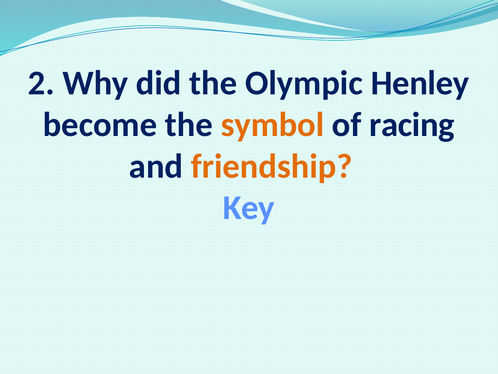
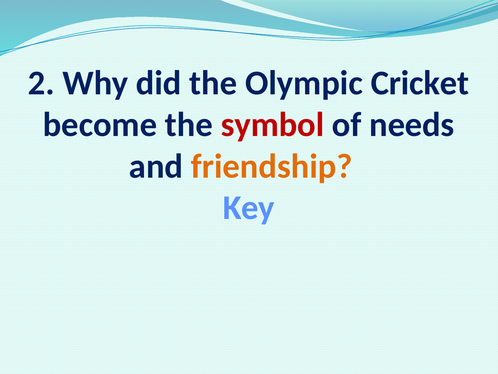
Henley: Henley -> Cricket
symbol colour: orange -> red
racing: racing -> needs
